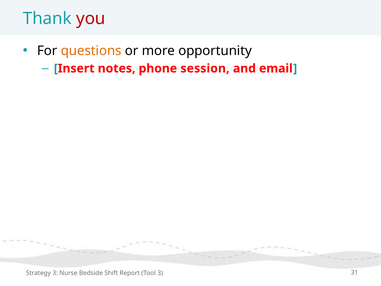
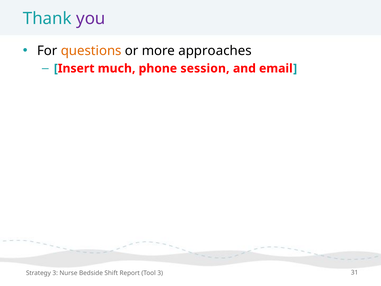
you colour: red -> purple
opportunity: opportunity -> approaches
notes: notes -> much
